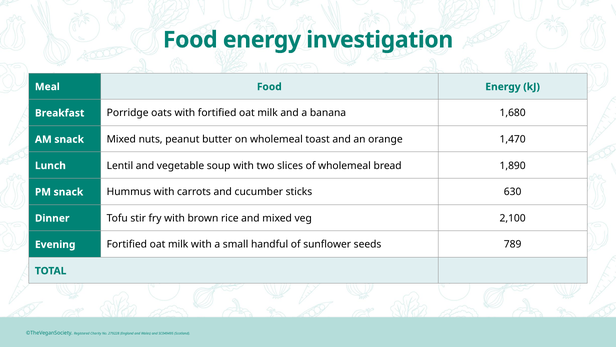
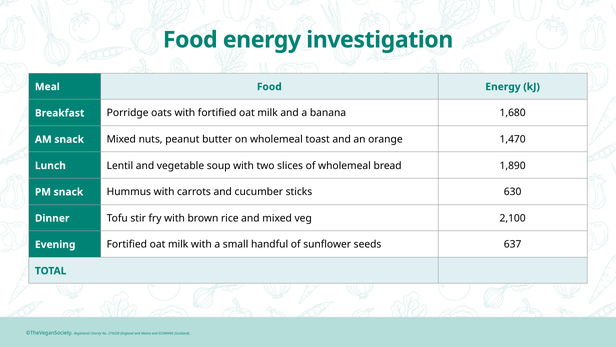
789: 789 -> 637
